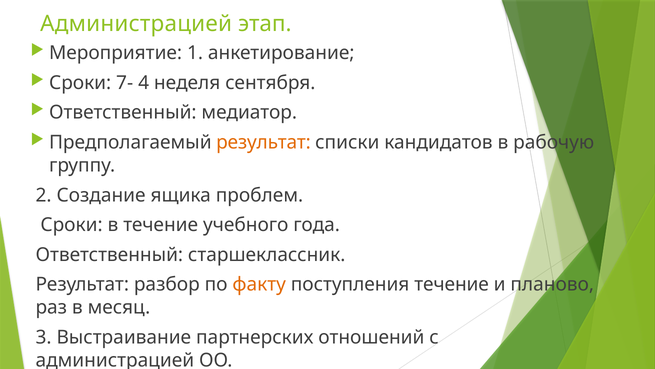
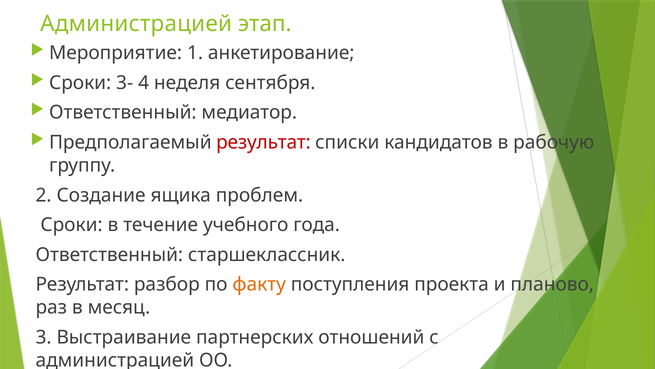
7-: 7- -> 3-
результат at (263, 142) colour: orange -> red
поступления течение: течение -> проекта
